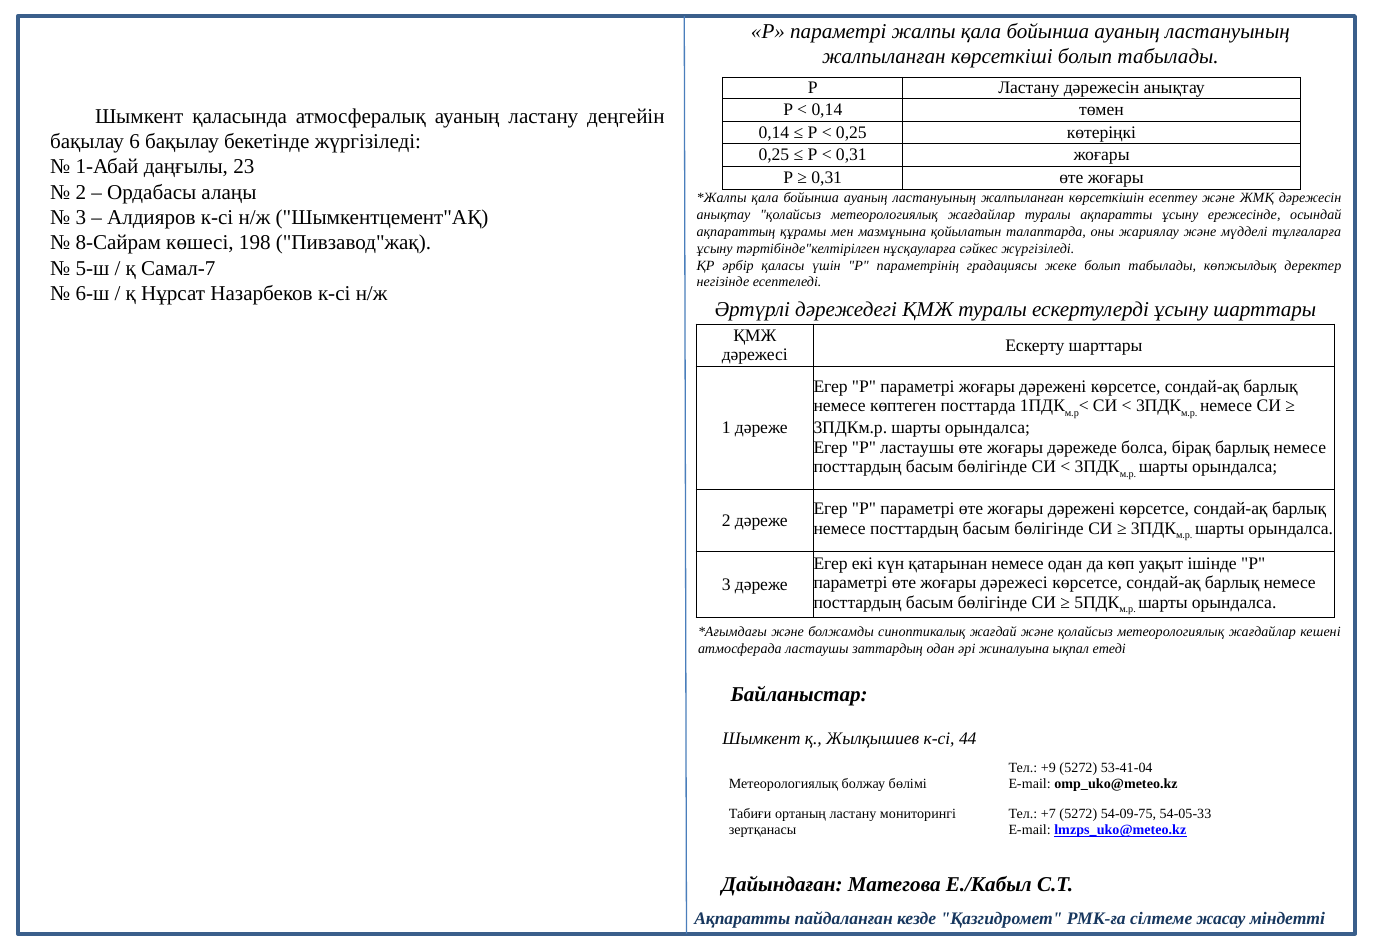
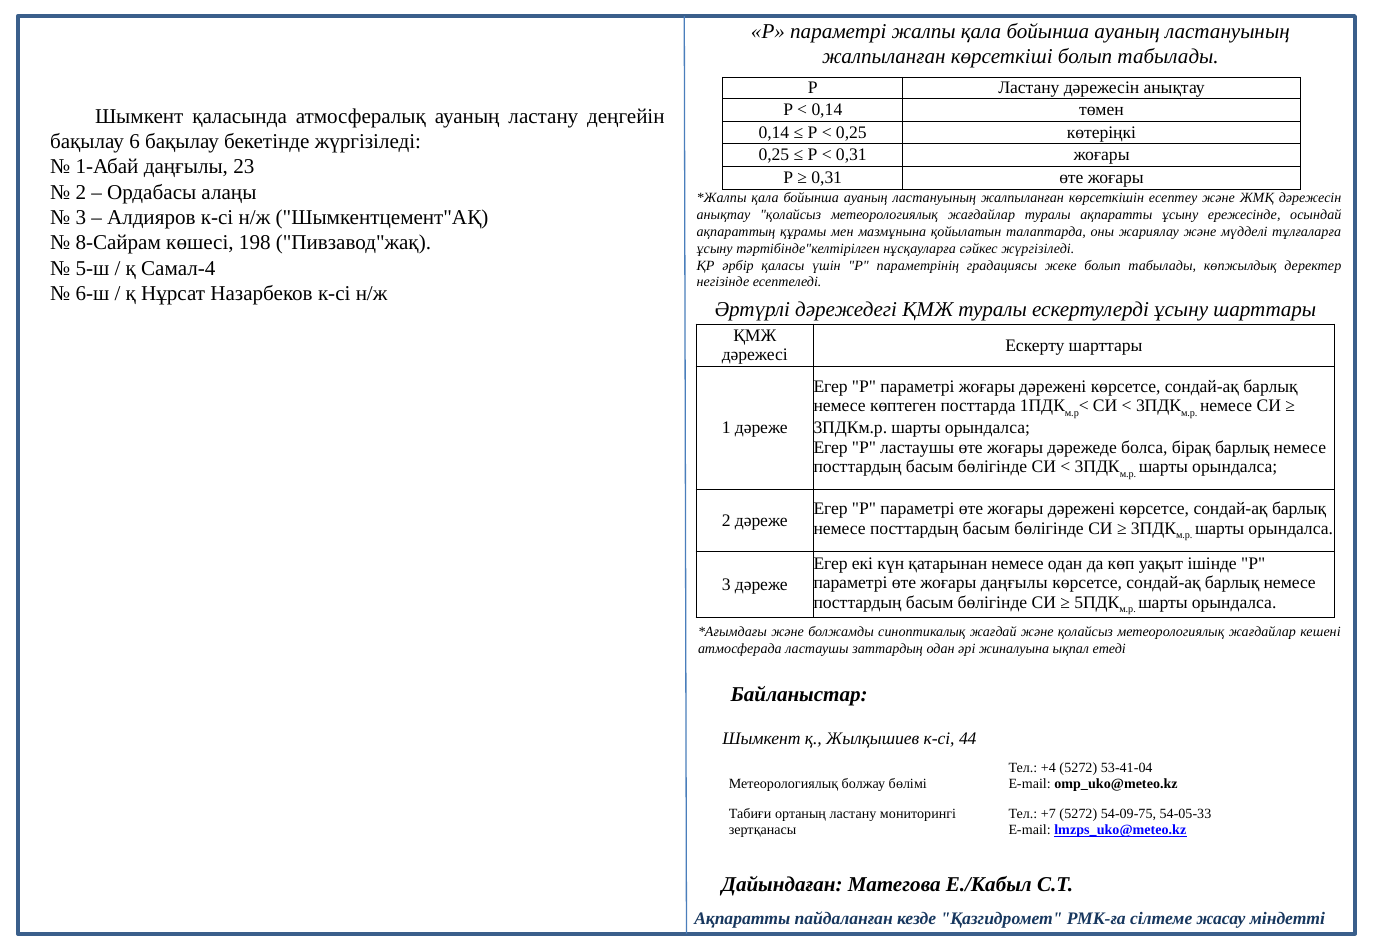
Самал-7: Самал-7 -> Самал-4
жоғары дәрежесі: дәрежесі -> даңғылы
+9: +9 -> +4
